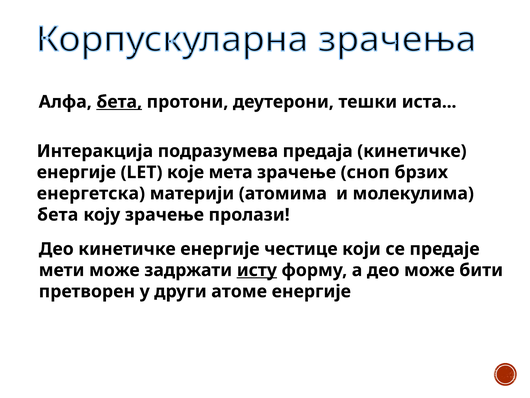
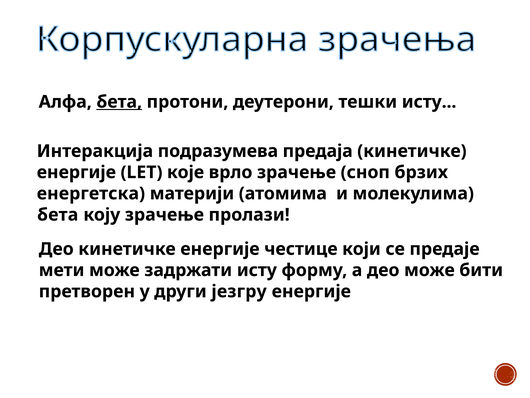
тешки иста: иста -> исту
мета: мета -> врло
исту at (257, 270) underline: present -> none
атоме: атоме -> језгру
